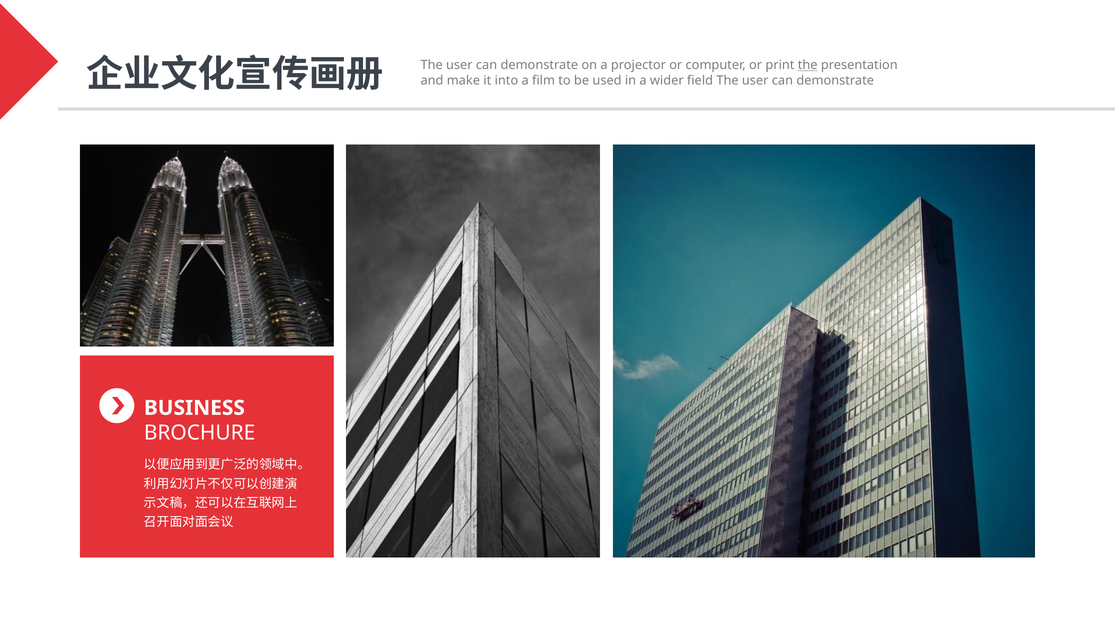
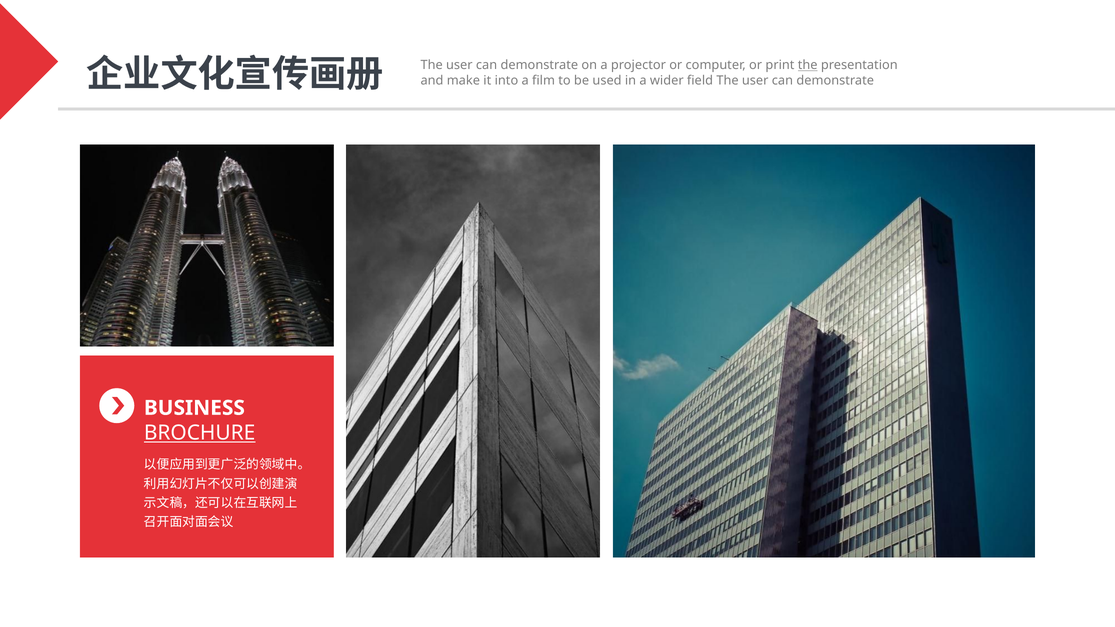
BROCHURE underline: none -> present
